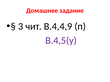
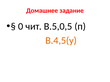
3: 3 -> 0
В.4,4,9: В.4,4,9 -> В.5,0,5
В.4,5(у colour: purple -> orange
